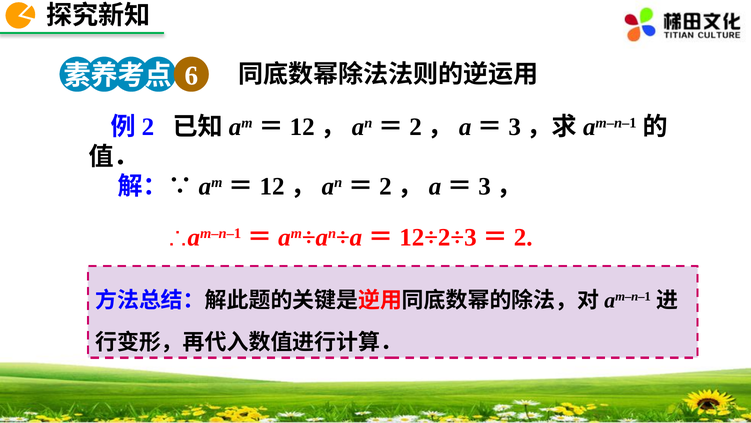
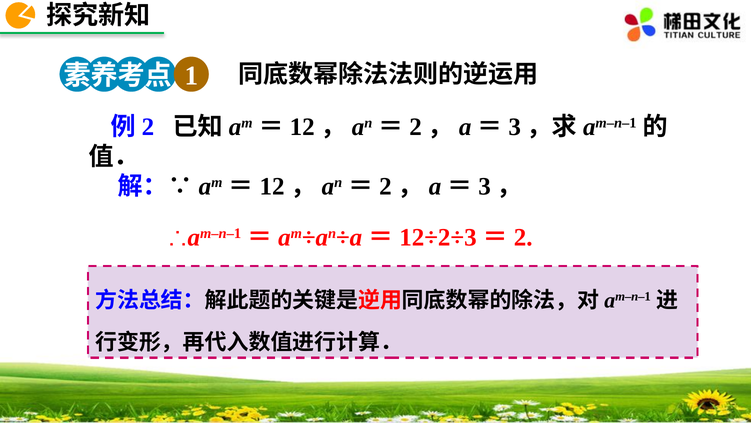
6: 6 -> 1
